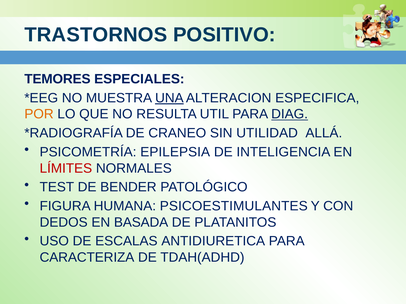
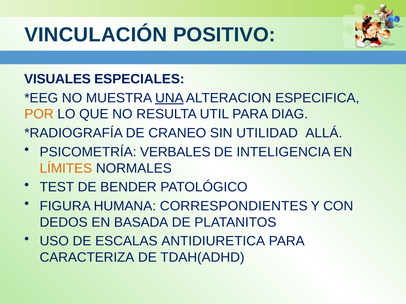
TRASTORNOS: TRASTORNOS -> VINCULACIÓN
TEMORES: TEMORES -> VISUALES
DIAG underline: present -> none
EPILEPSIA: EPILEPSIA -> VERBALES
LÍMITES colour: red -> orange
PSICOESTIMULANTES: PSICOESTIMULANTES -> CORRESPONDIENTES
